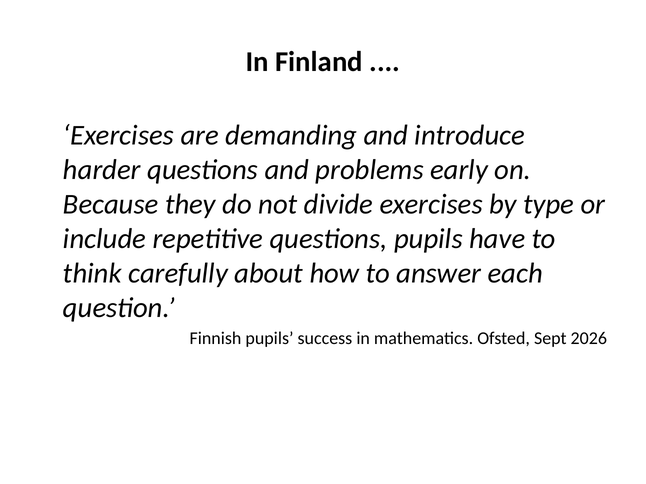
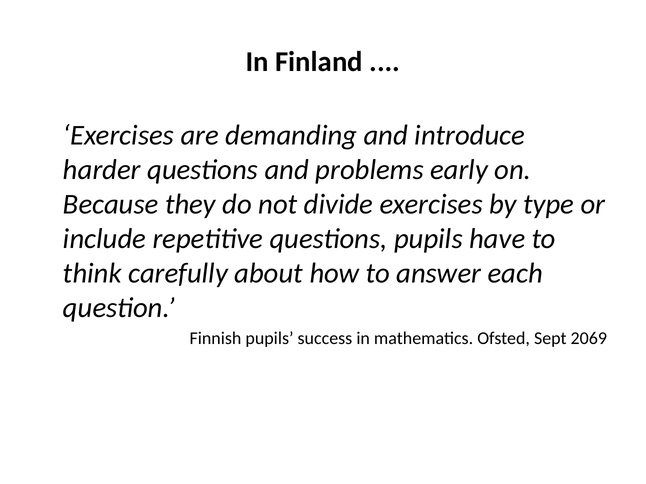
2026: 2026 -> 2069
